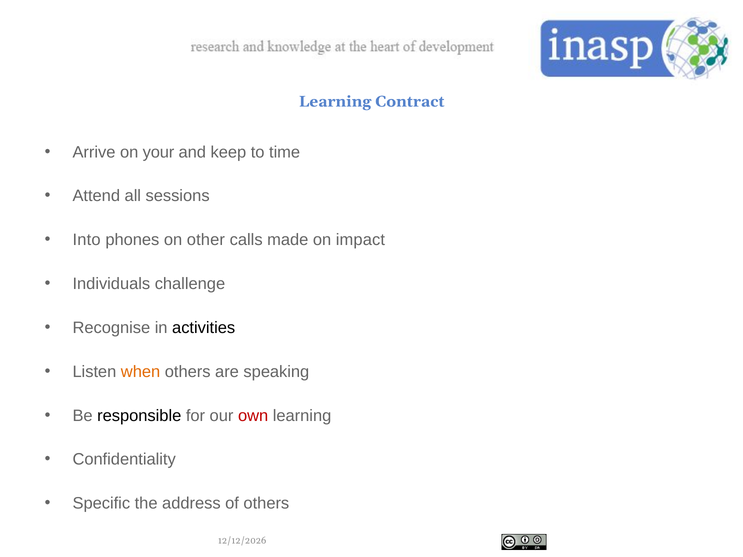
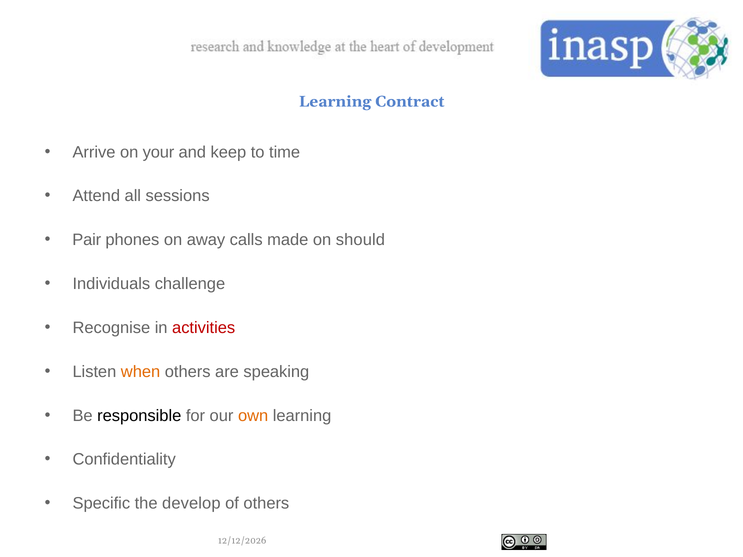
Into: Into -> Pair
other: other -> away
impact: impact -> should
activities colour: black -> red
own colour: red -> orange
address: address -> develop
